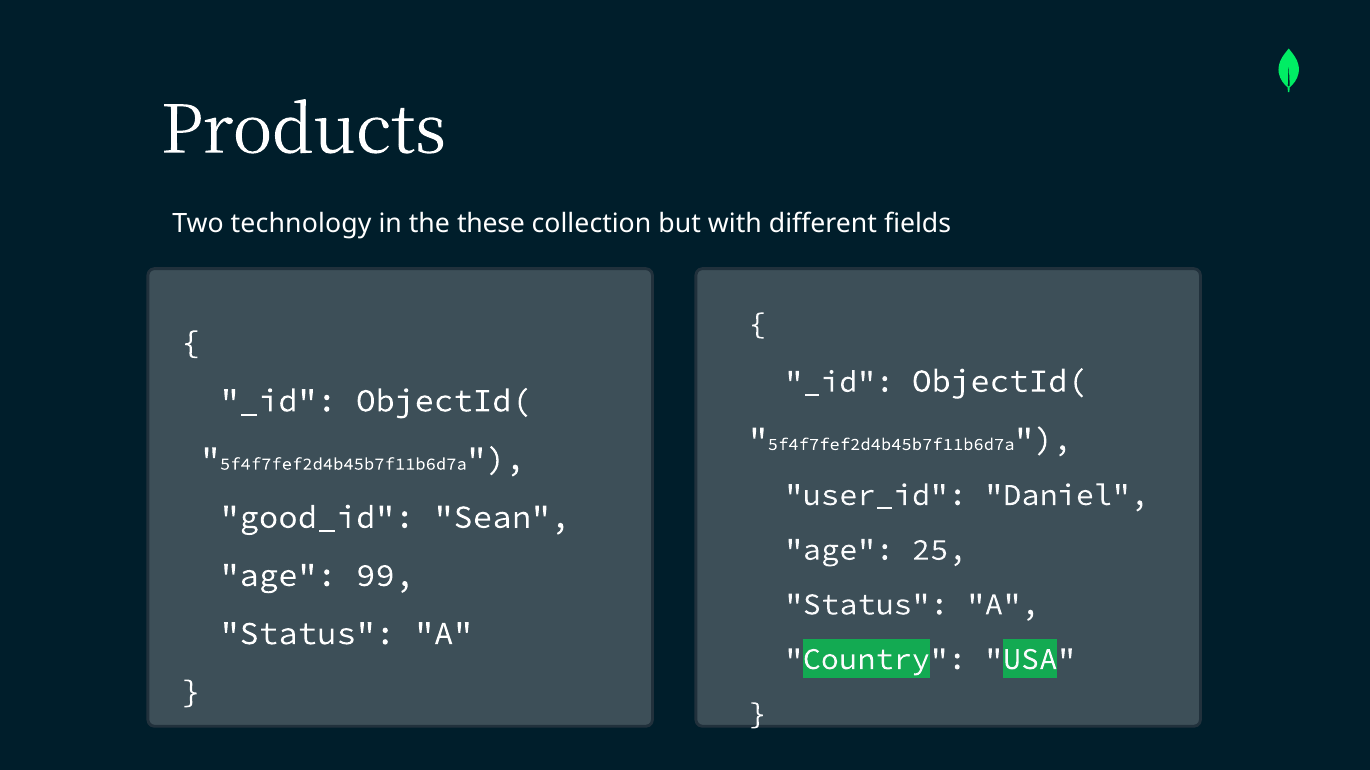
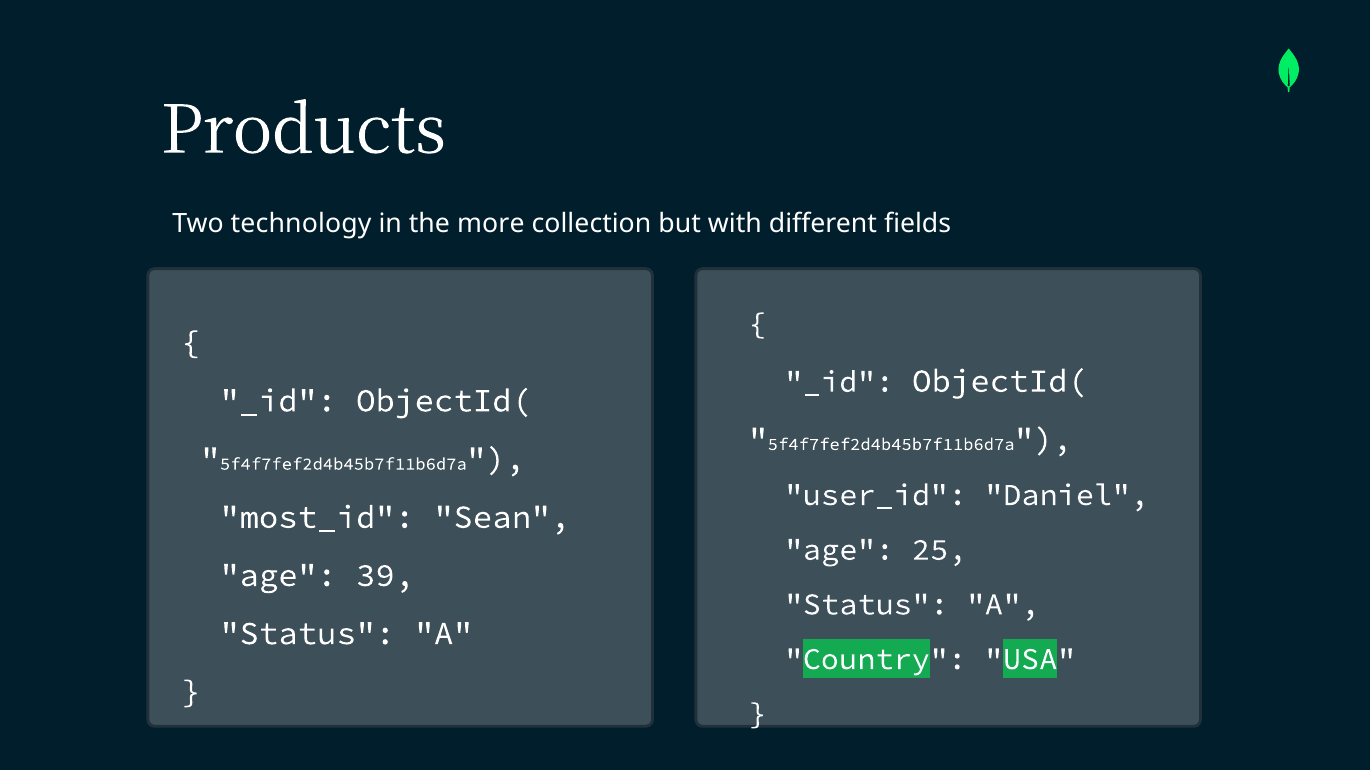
these: these -> more
good_id: good_id -> most_id
99: 99 -> 39
